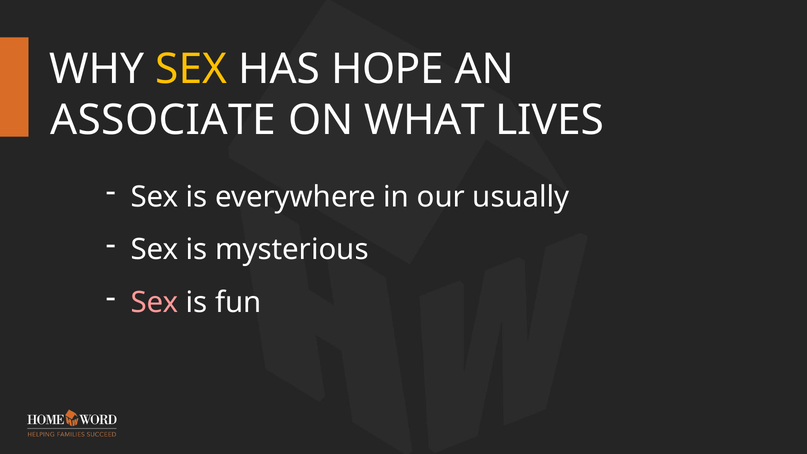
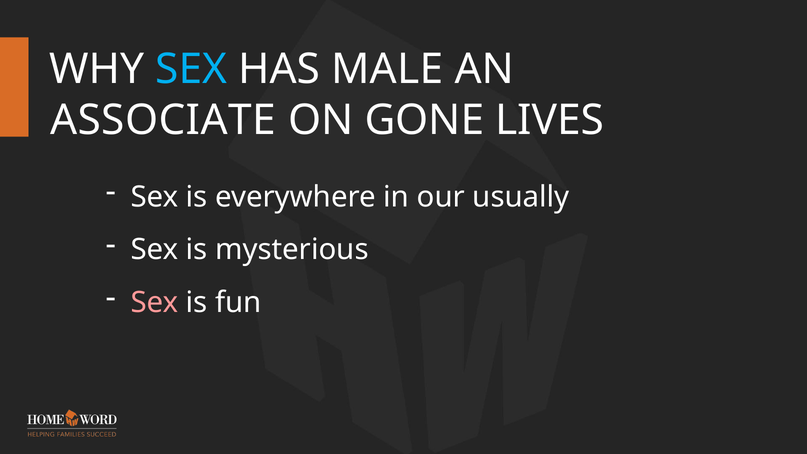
SEX at (191, 69) colour: yellow -> light blue
HOPE: HOPE -> MALE
WHAT: WHAT -> GONE
